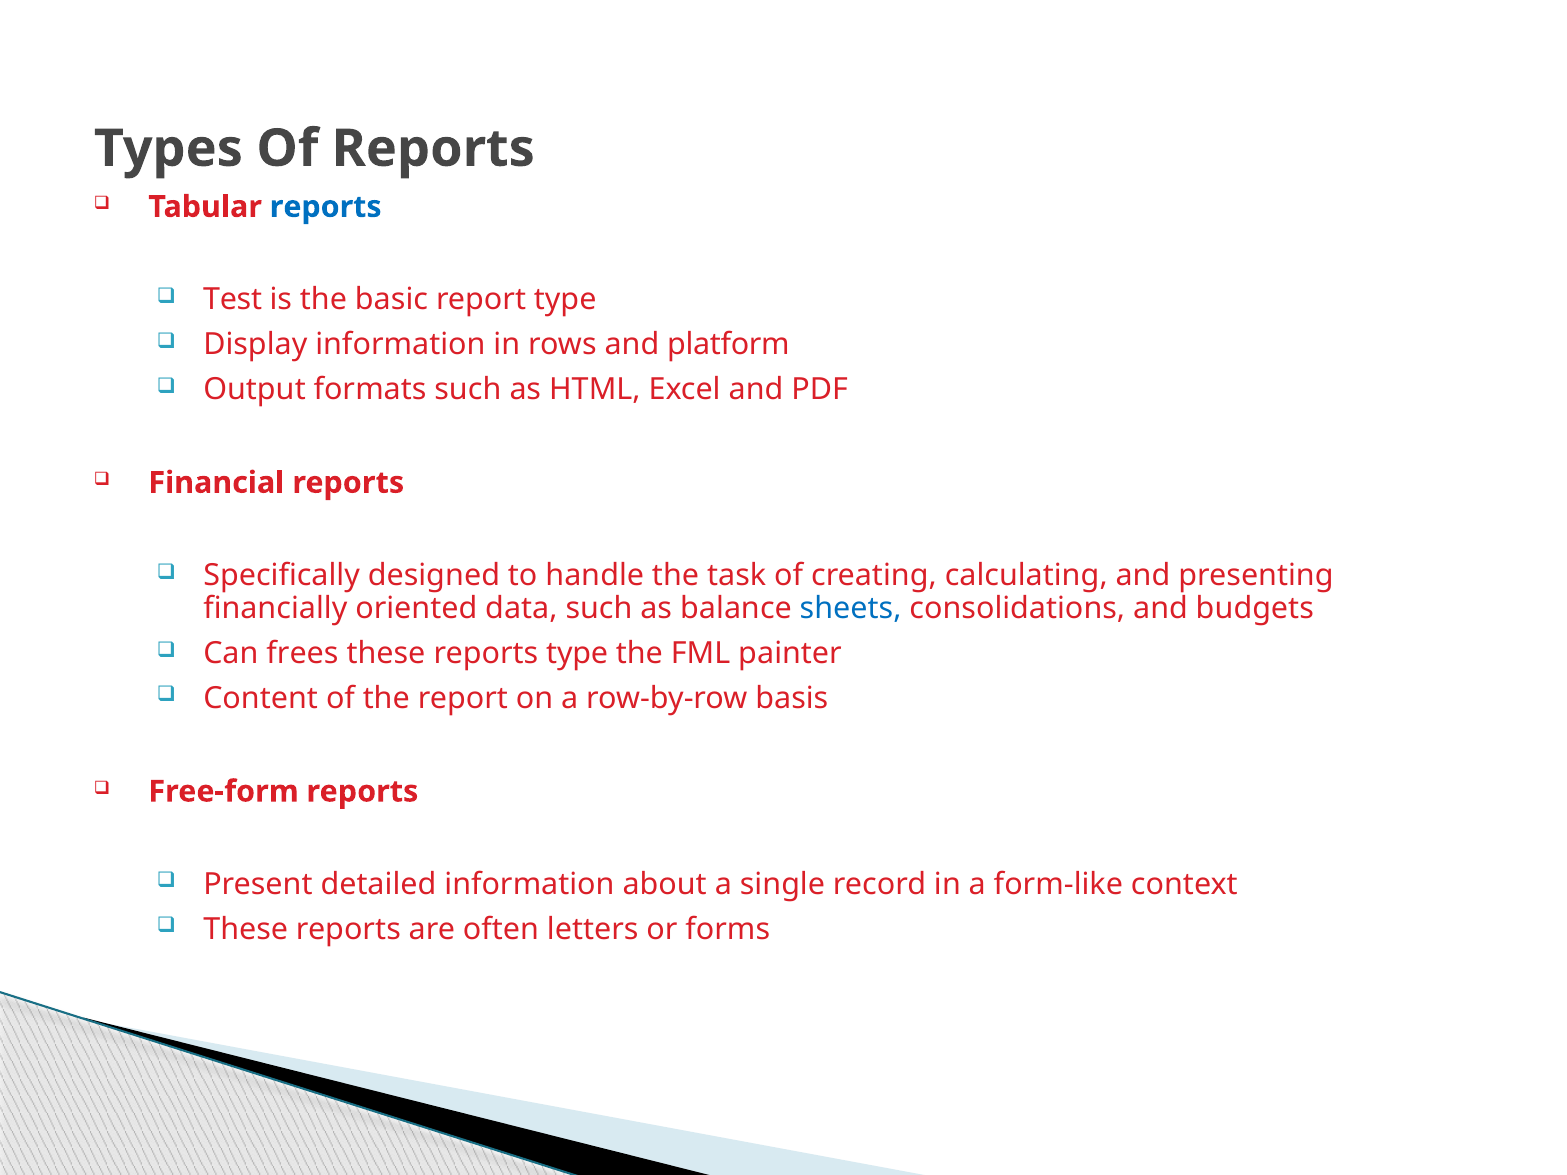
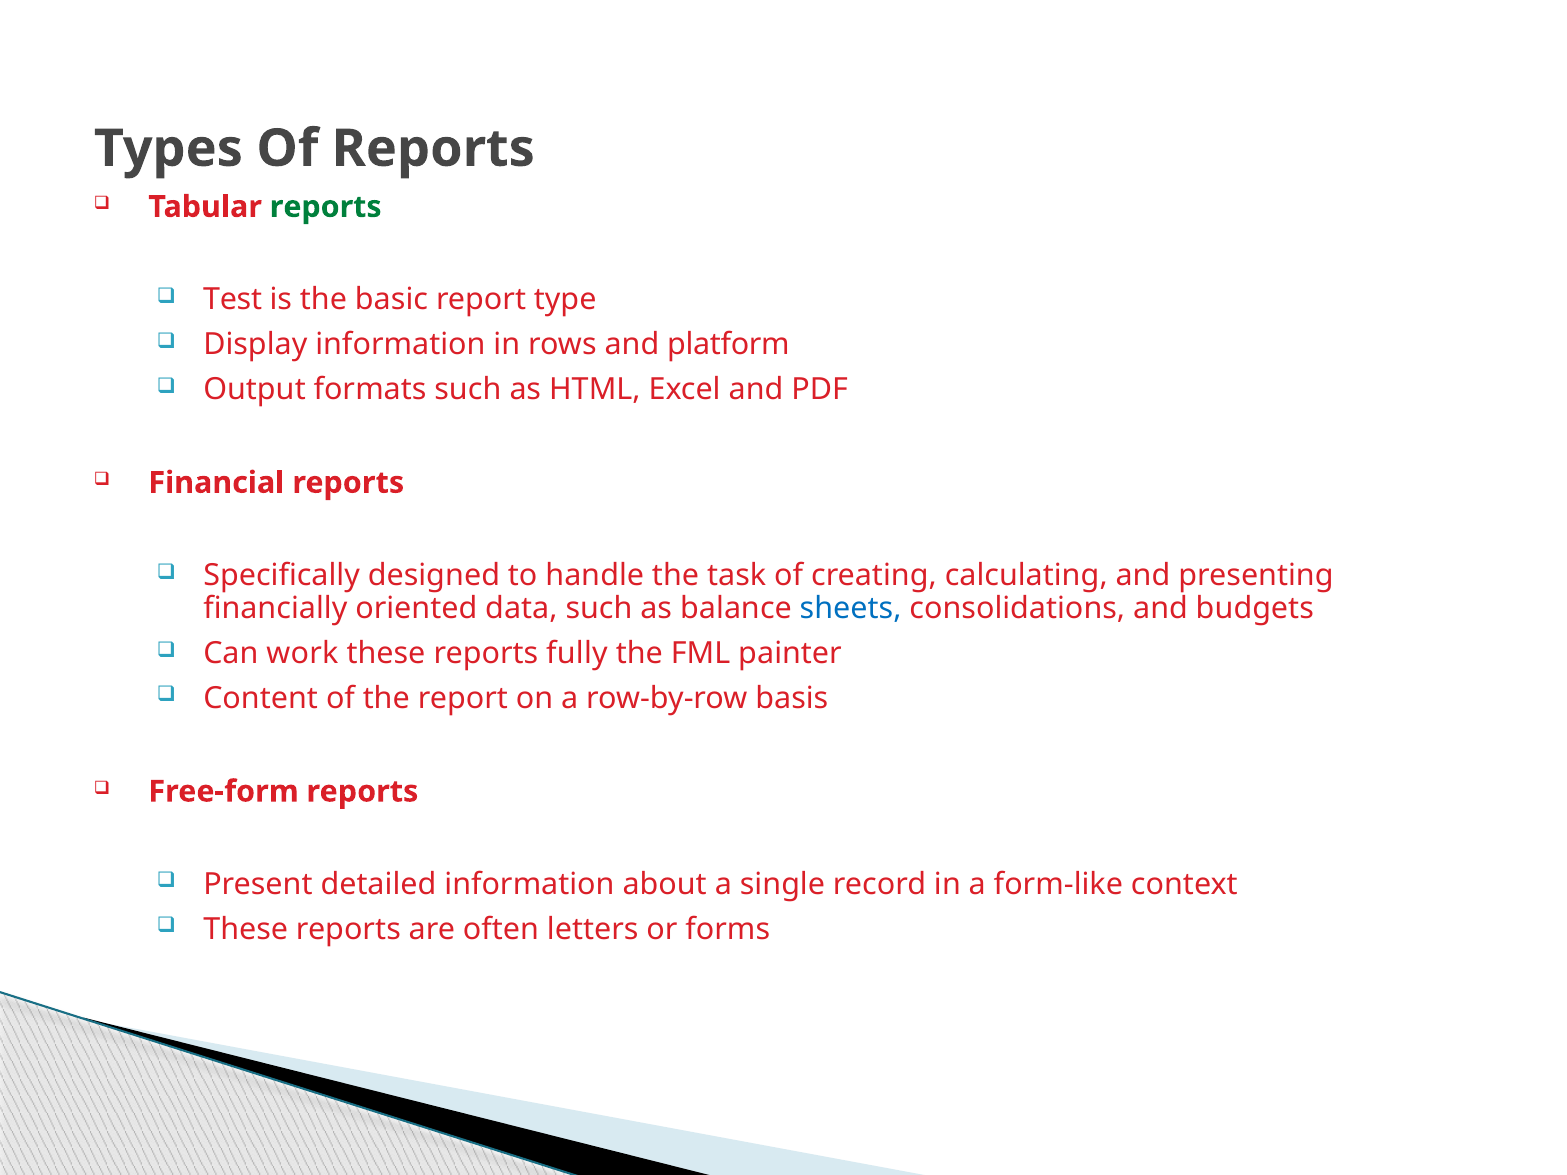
reports at (326, 207) colour: blue -> green
frees: frees -> work
reports type: type -> fully
